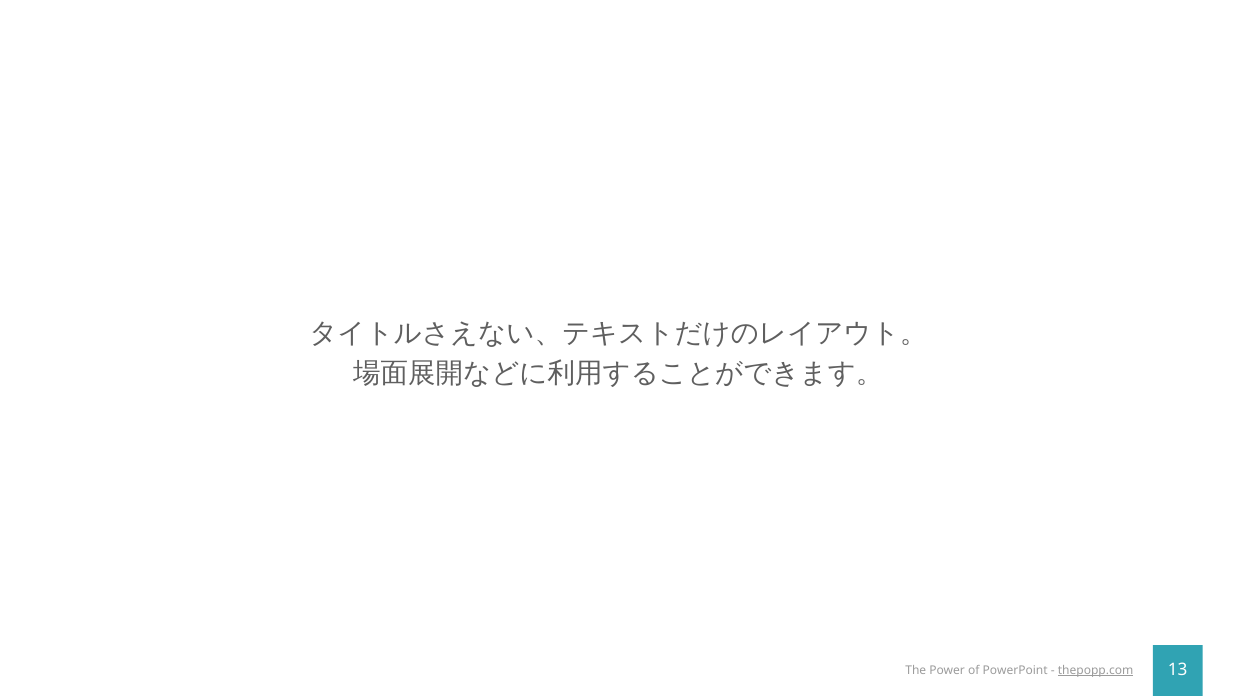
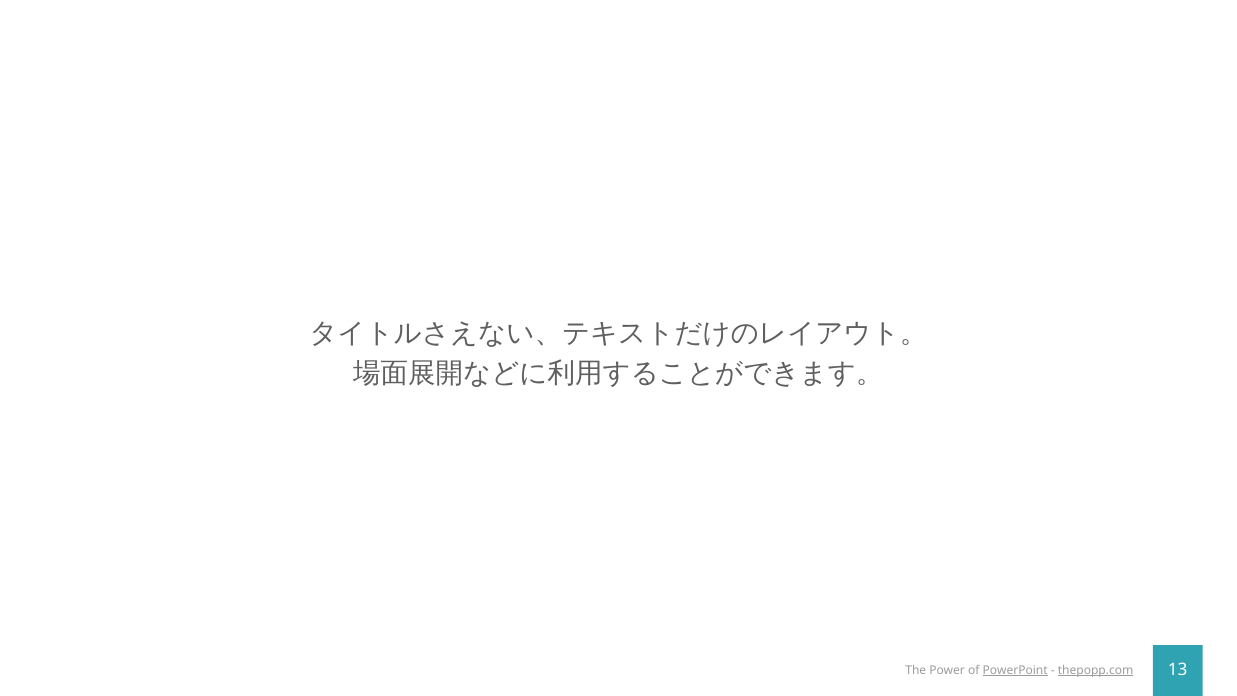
PowerPoint underline: none -> present
